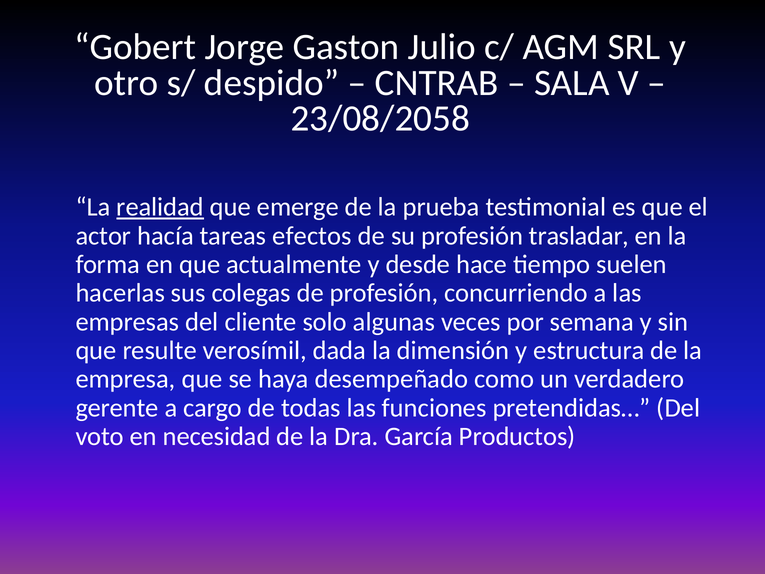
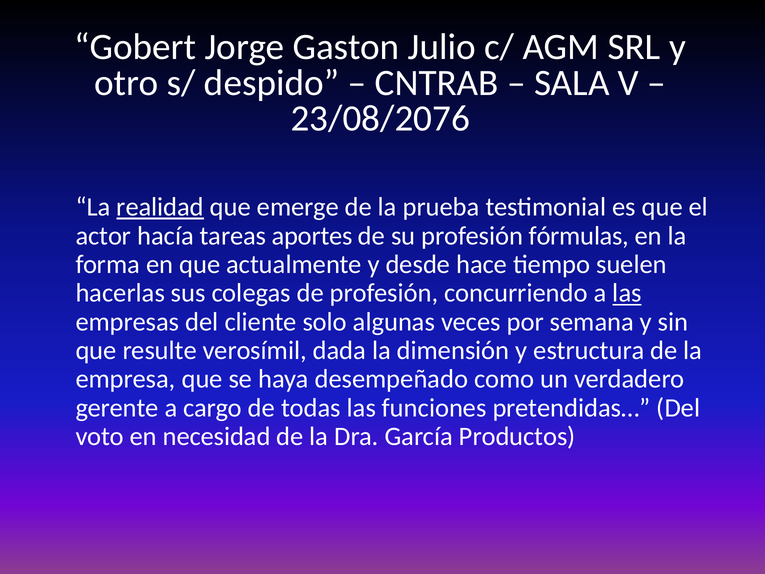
23/08/2058: 23/08/2058 -> 23/08/2076
efectos: efectos -> aportes
trasladar: trasladar -> fórmulas
las at (627, 293) underline: none -> present
